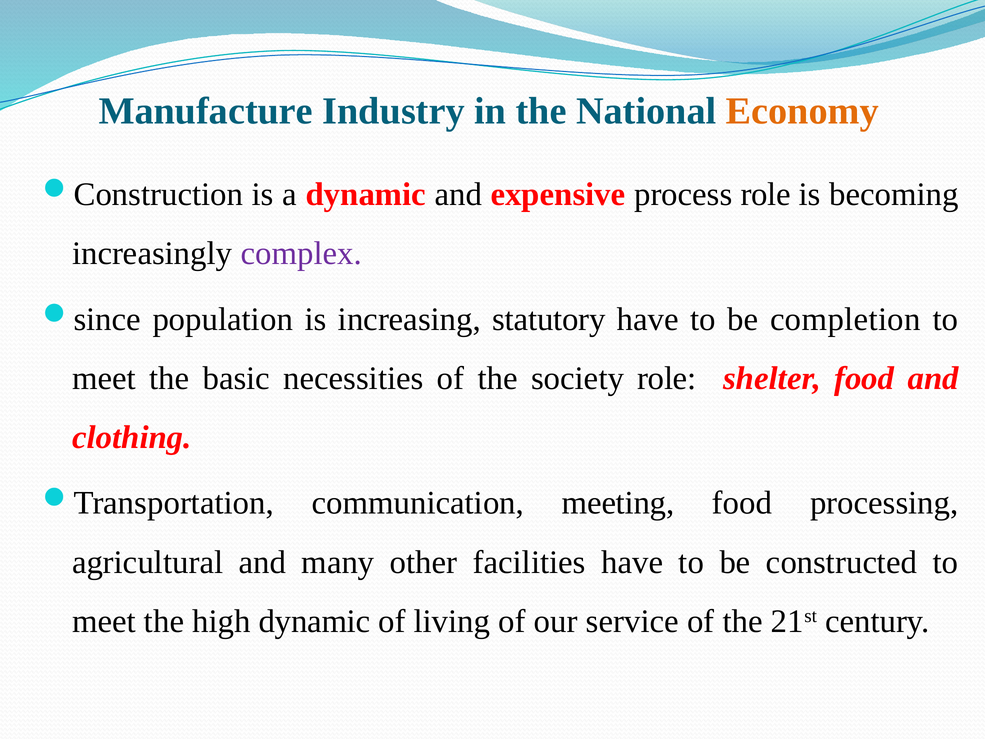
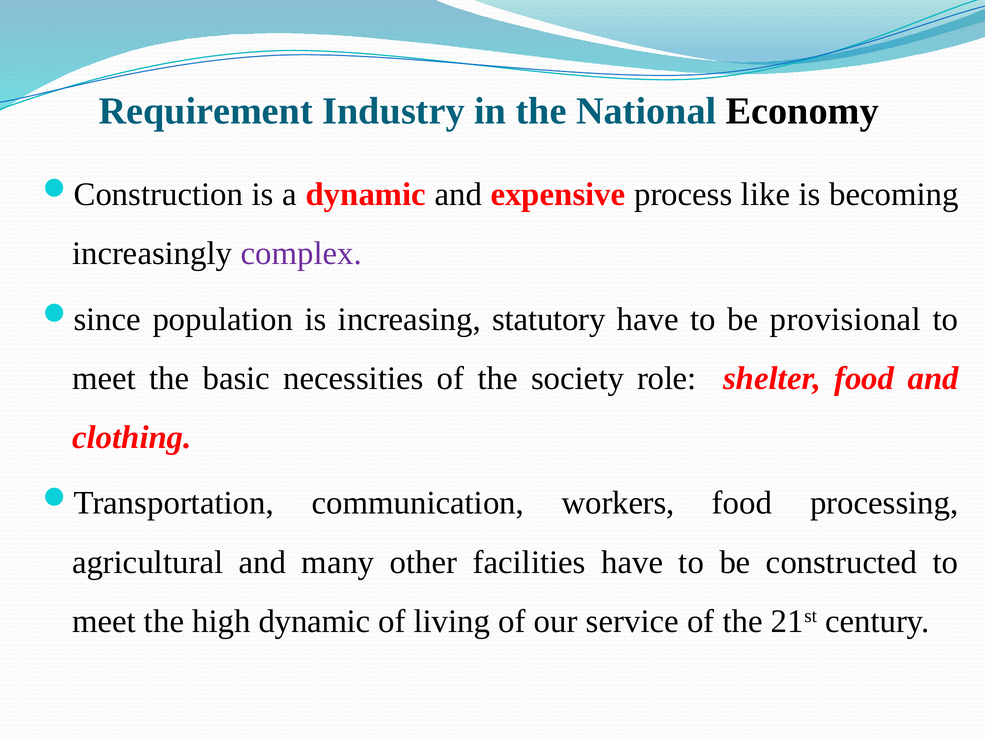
Manufacture: Manufacture -> Requirement
Economy colour: orange -> black
process role: role -> like
completion: completion -> provisional
meeting: meeting -> workers
